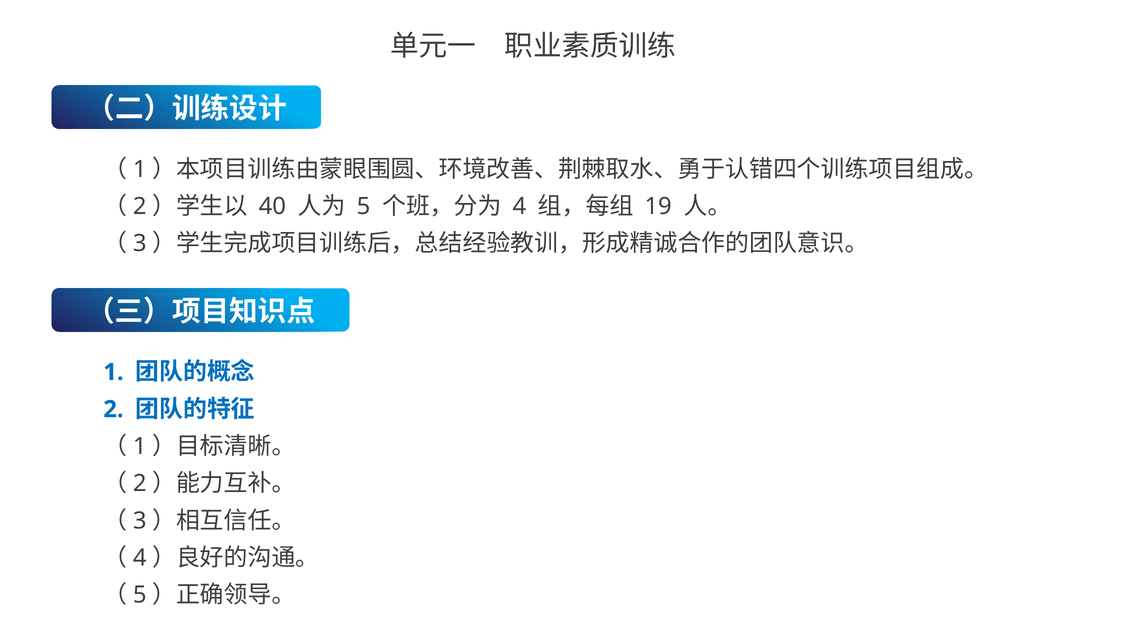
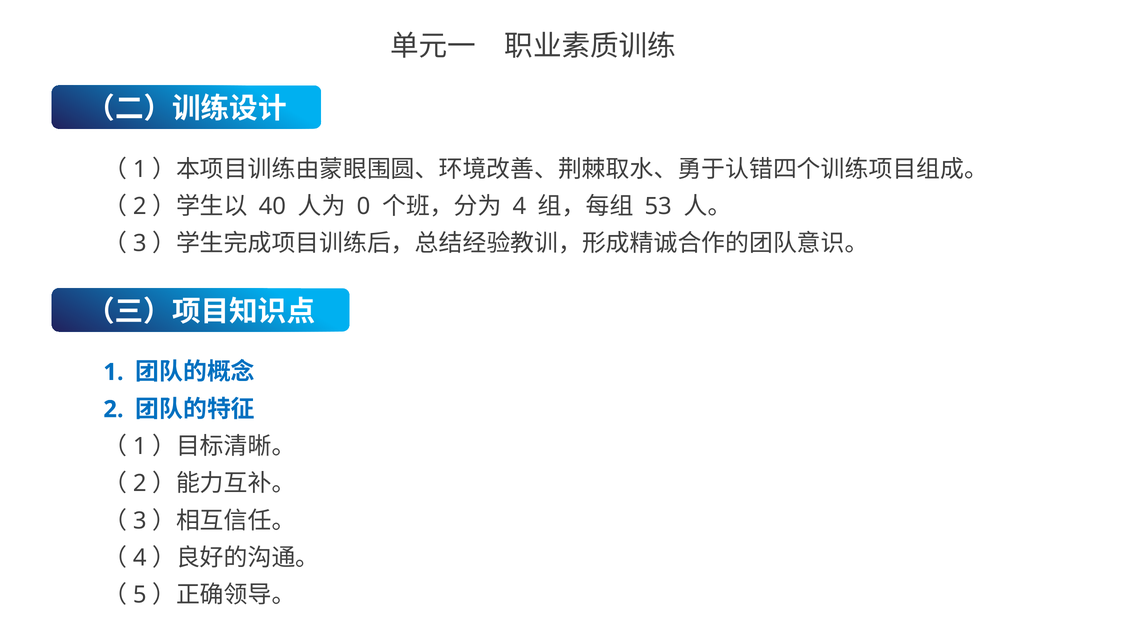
5 at (364, 207): 5 -> 0
19: 19 -> 53
